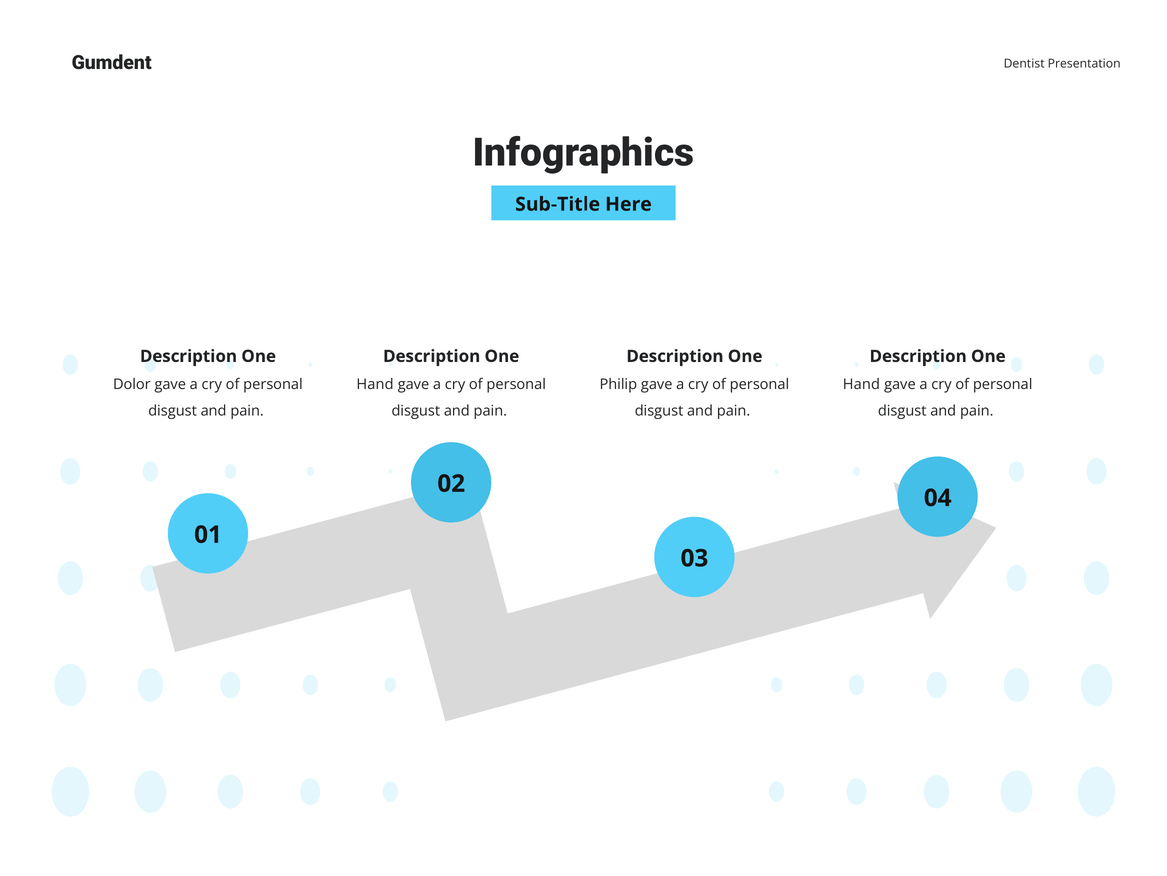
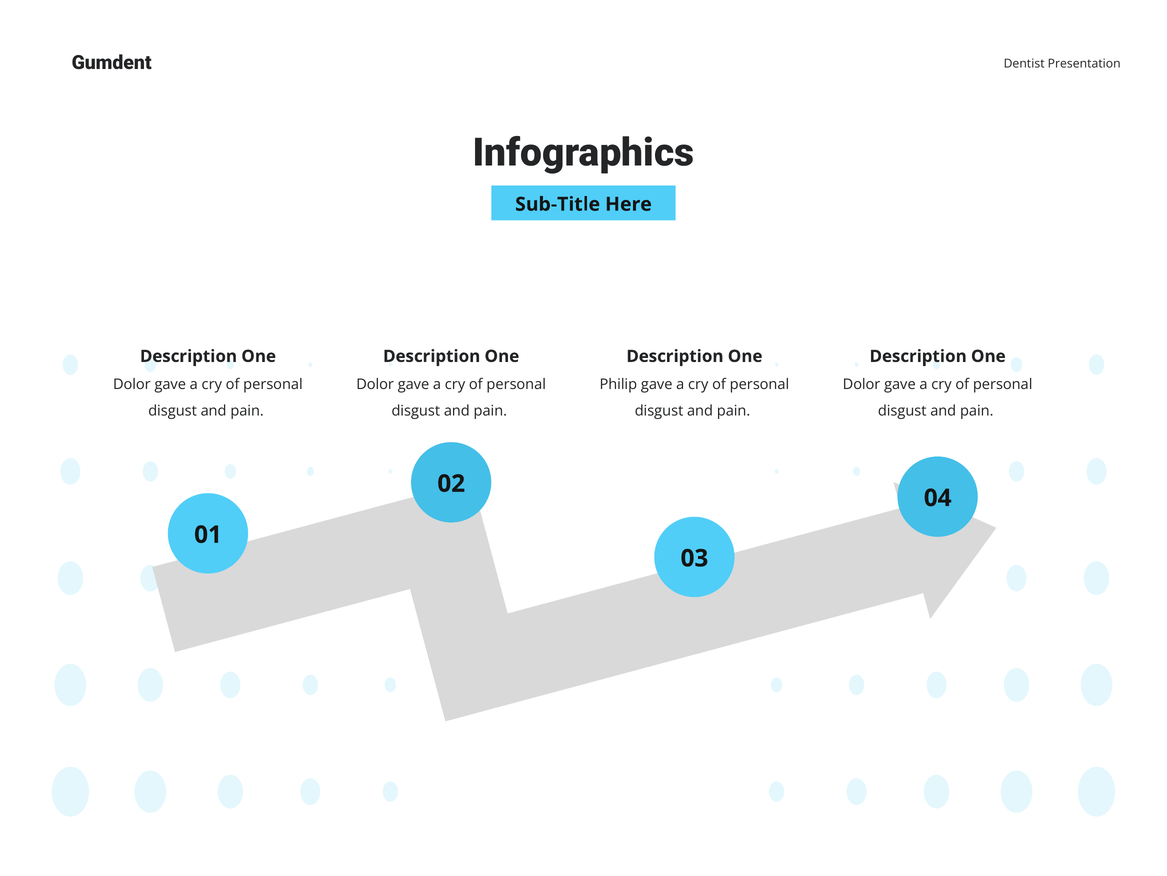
Hand at (375, 384): Hand -> Dolor
Hand at (861, 384): Hand -> Dolor
